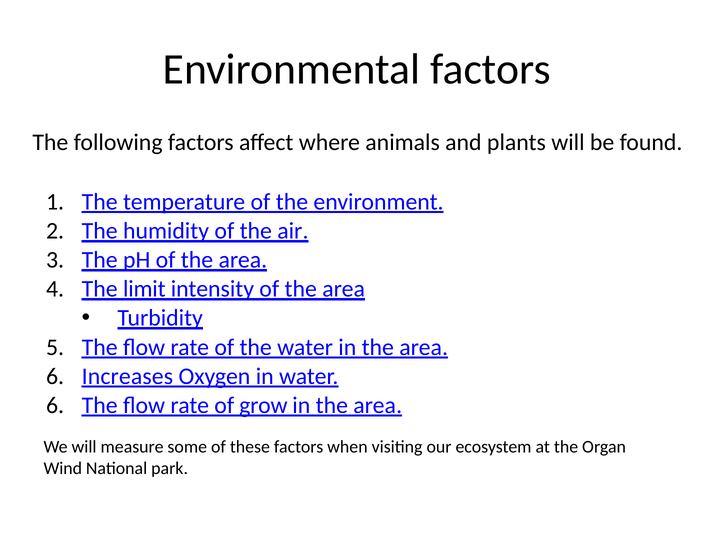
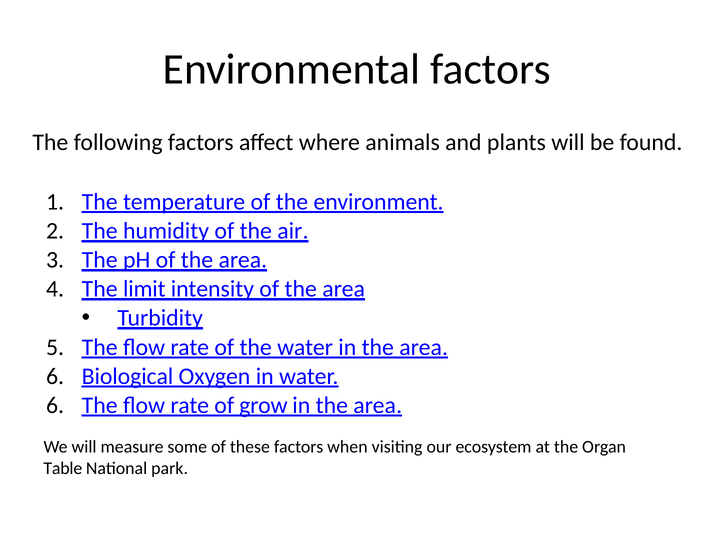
Increases: Increases -> Biological
Wind: Wind -> Table
